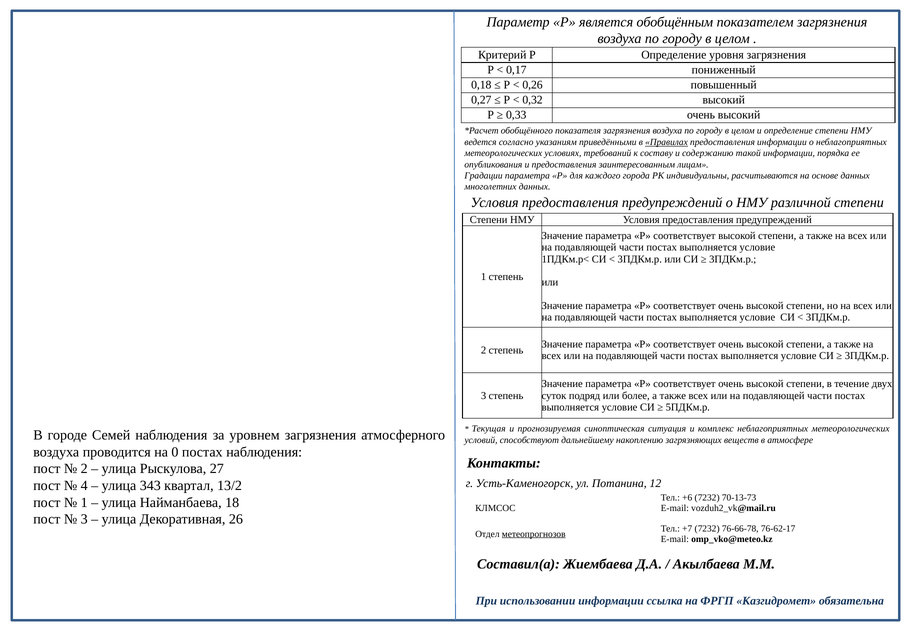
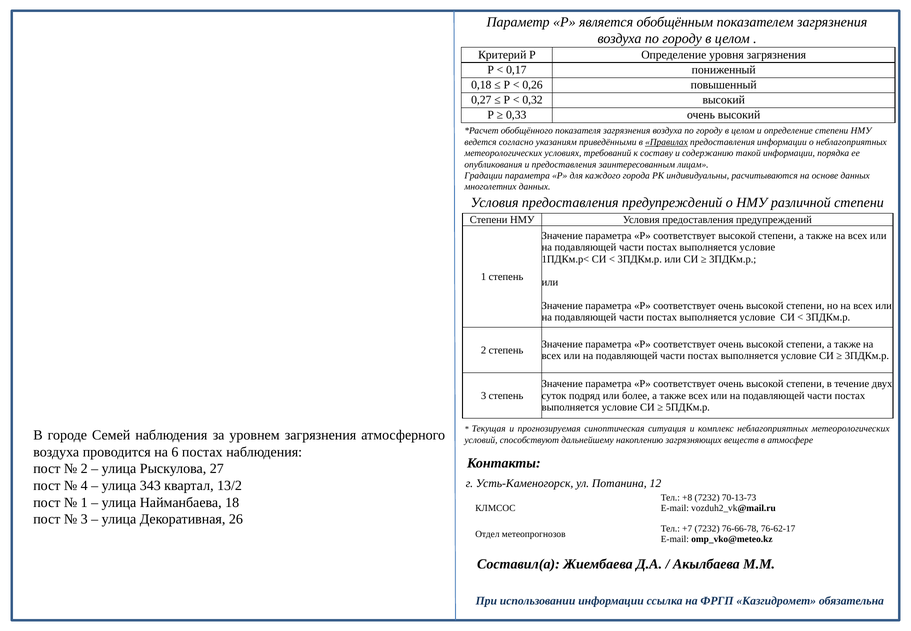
0: 0 -> 6
+6: +6 -> +8
метеопрогнозов underline: present -> none
